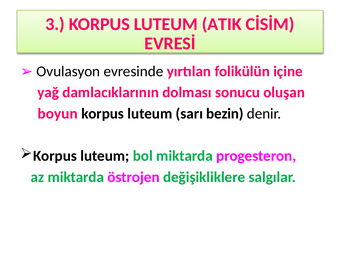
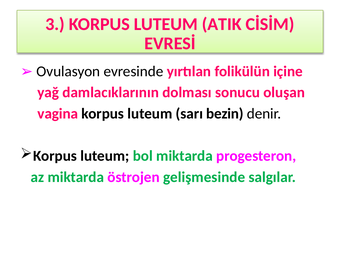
boyun: boyun -> vagina
değişikliklere: değişikliklere -> gelişmesinde
